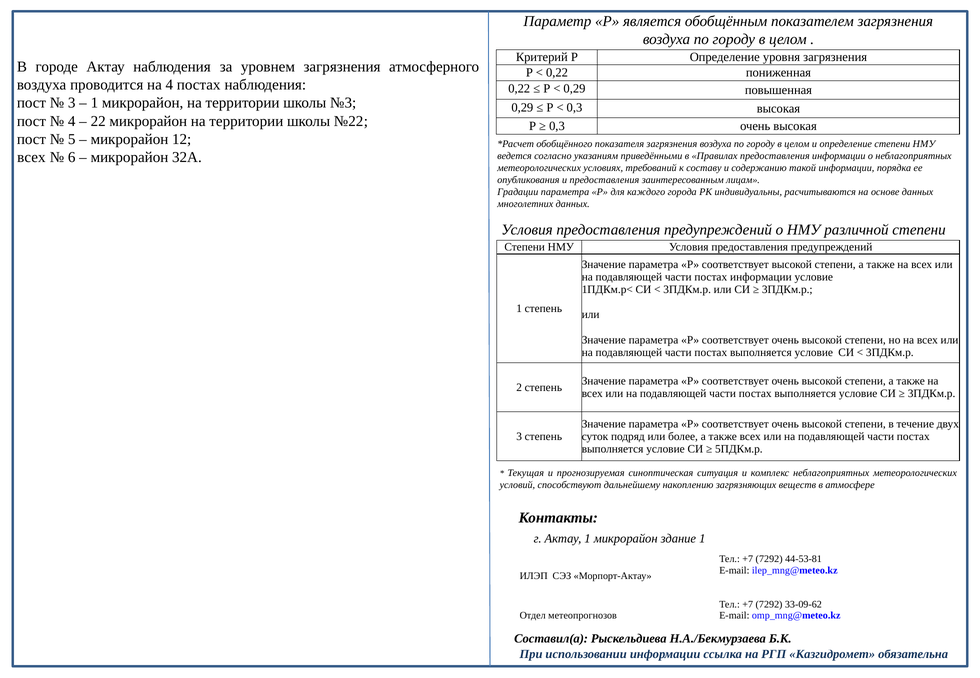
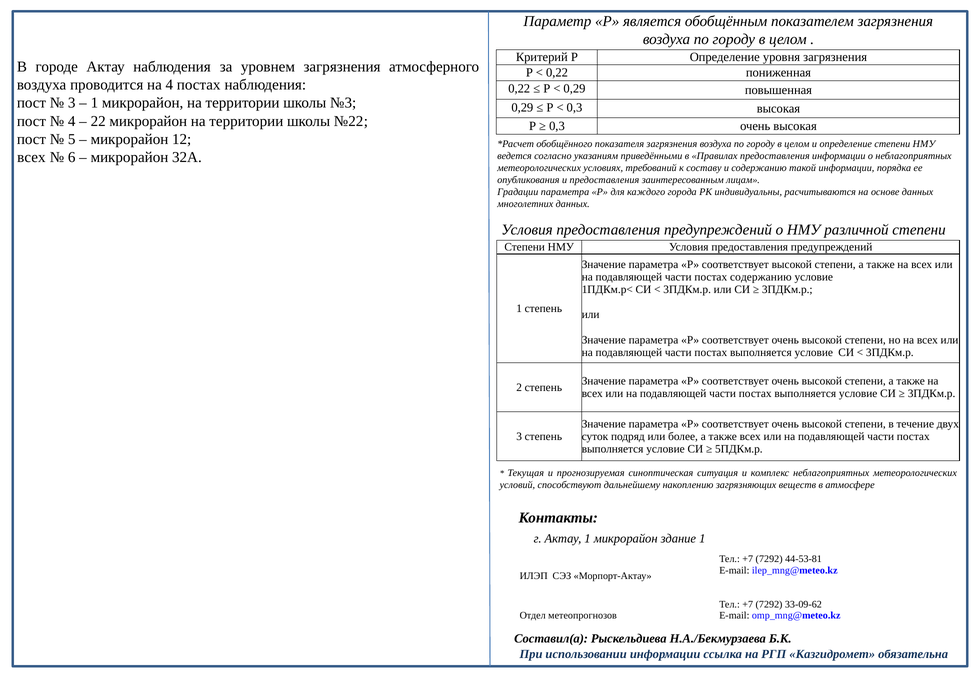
постах информации: информации -> содержанию
